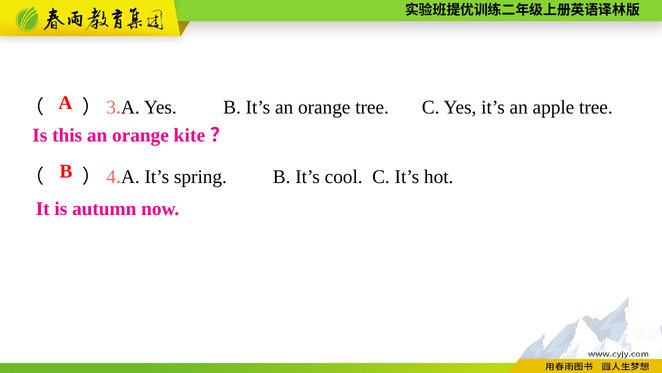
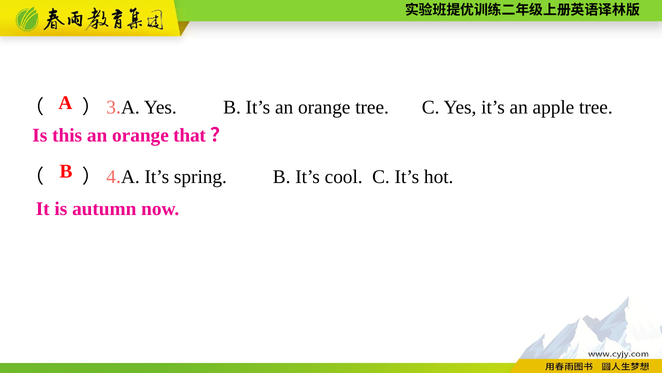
kite: kite -> that
